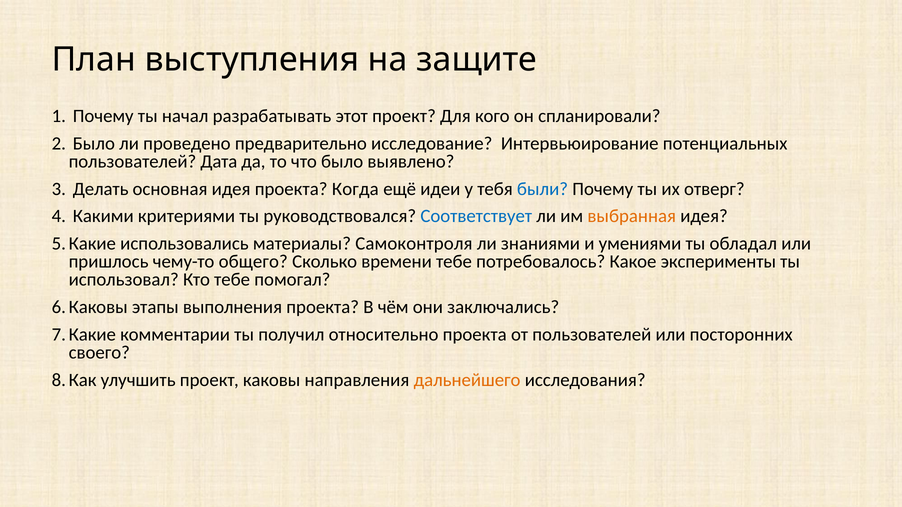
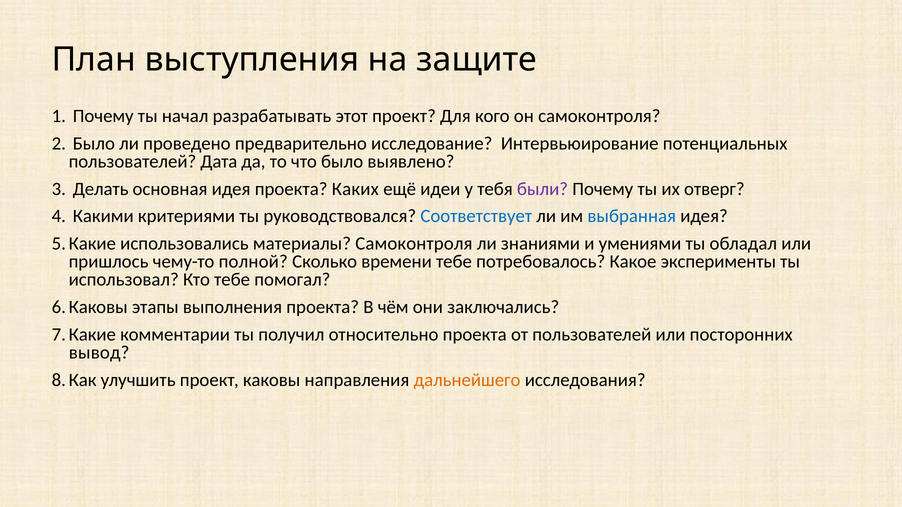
он спланировали: спланировали -> самоконтроля
Когда: Когда -> Каких
были colour: blue -> purple
выбранная colour: orange -> blue
общего: общего -> полной
своего: своего -> вывод
